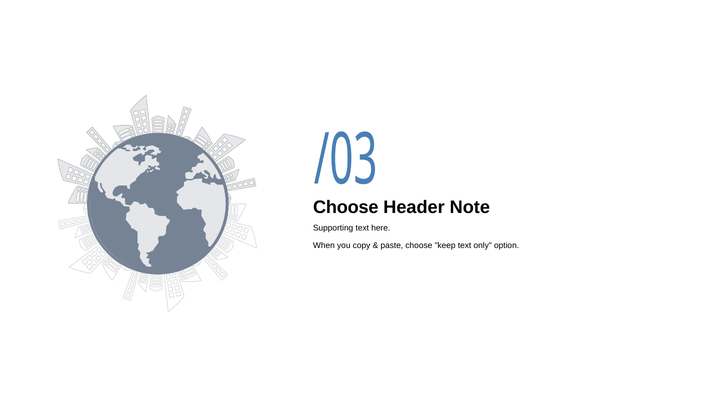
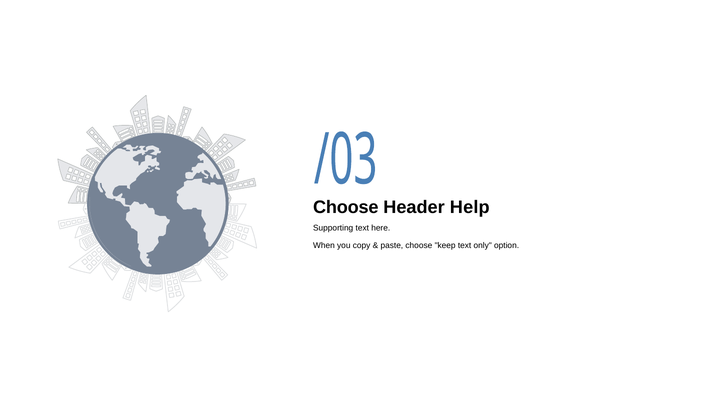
Note: Note -> Help
